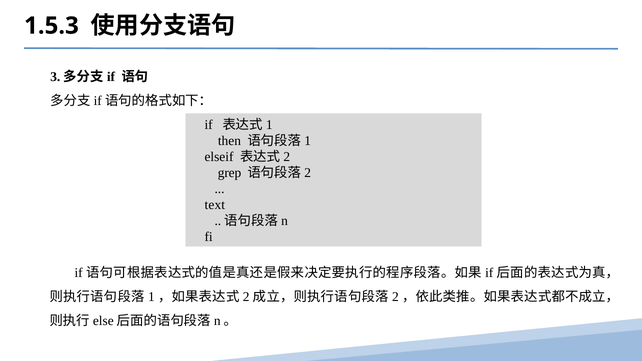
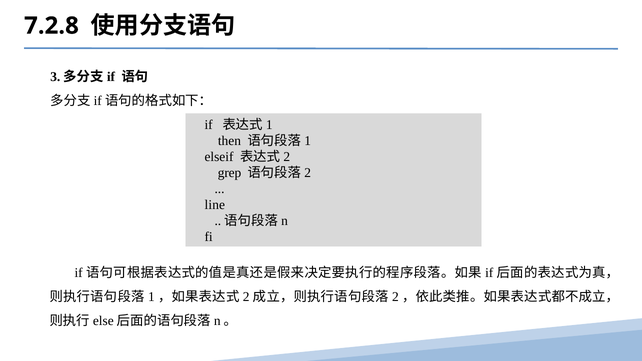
1.5.3: 1.5.3 -> 7.2.8
text: text -> line
